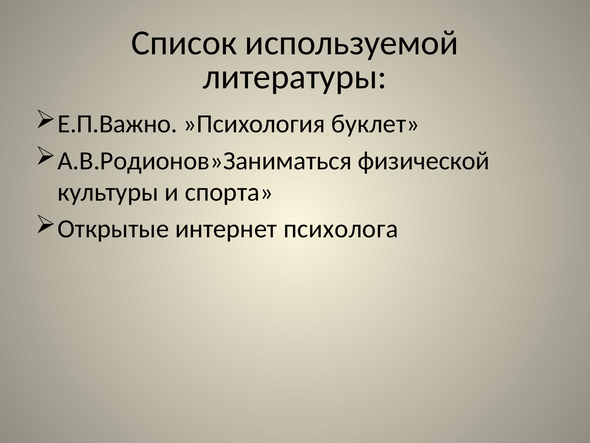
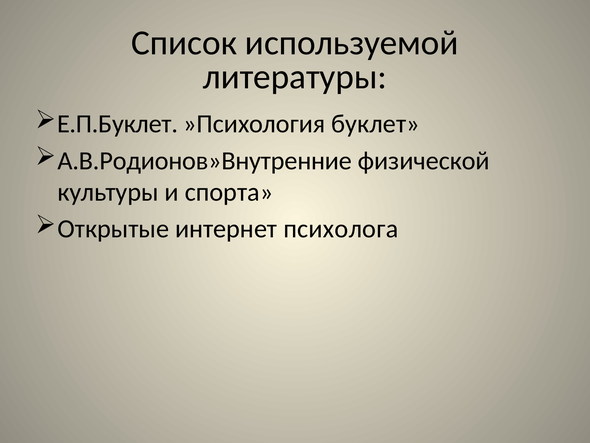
Е.П.Важно: Е.П.Важно -> Е.П.Буклет
А.В.Родионов»Заниматься: А.В.Родионов»Заниматься -> А.В.Родионов»Внутренние
